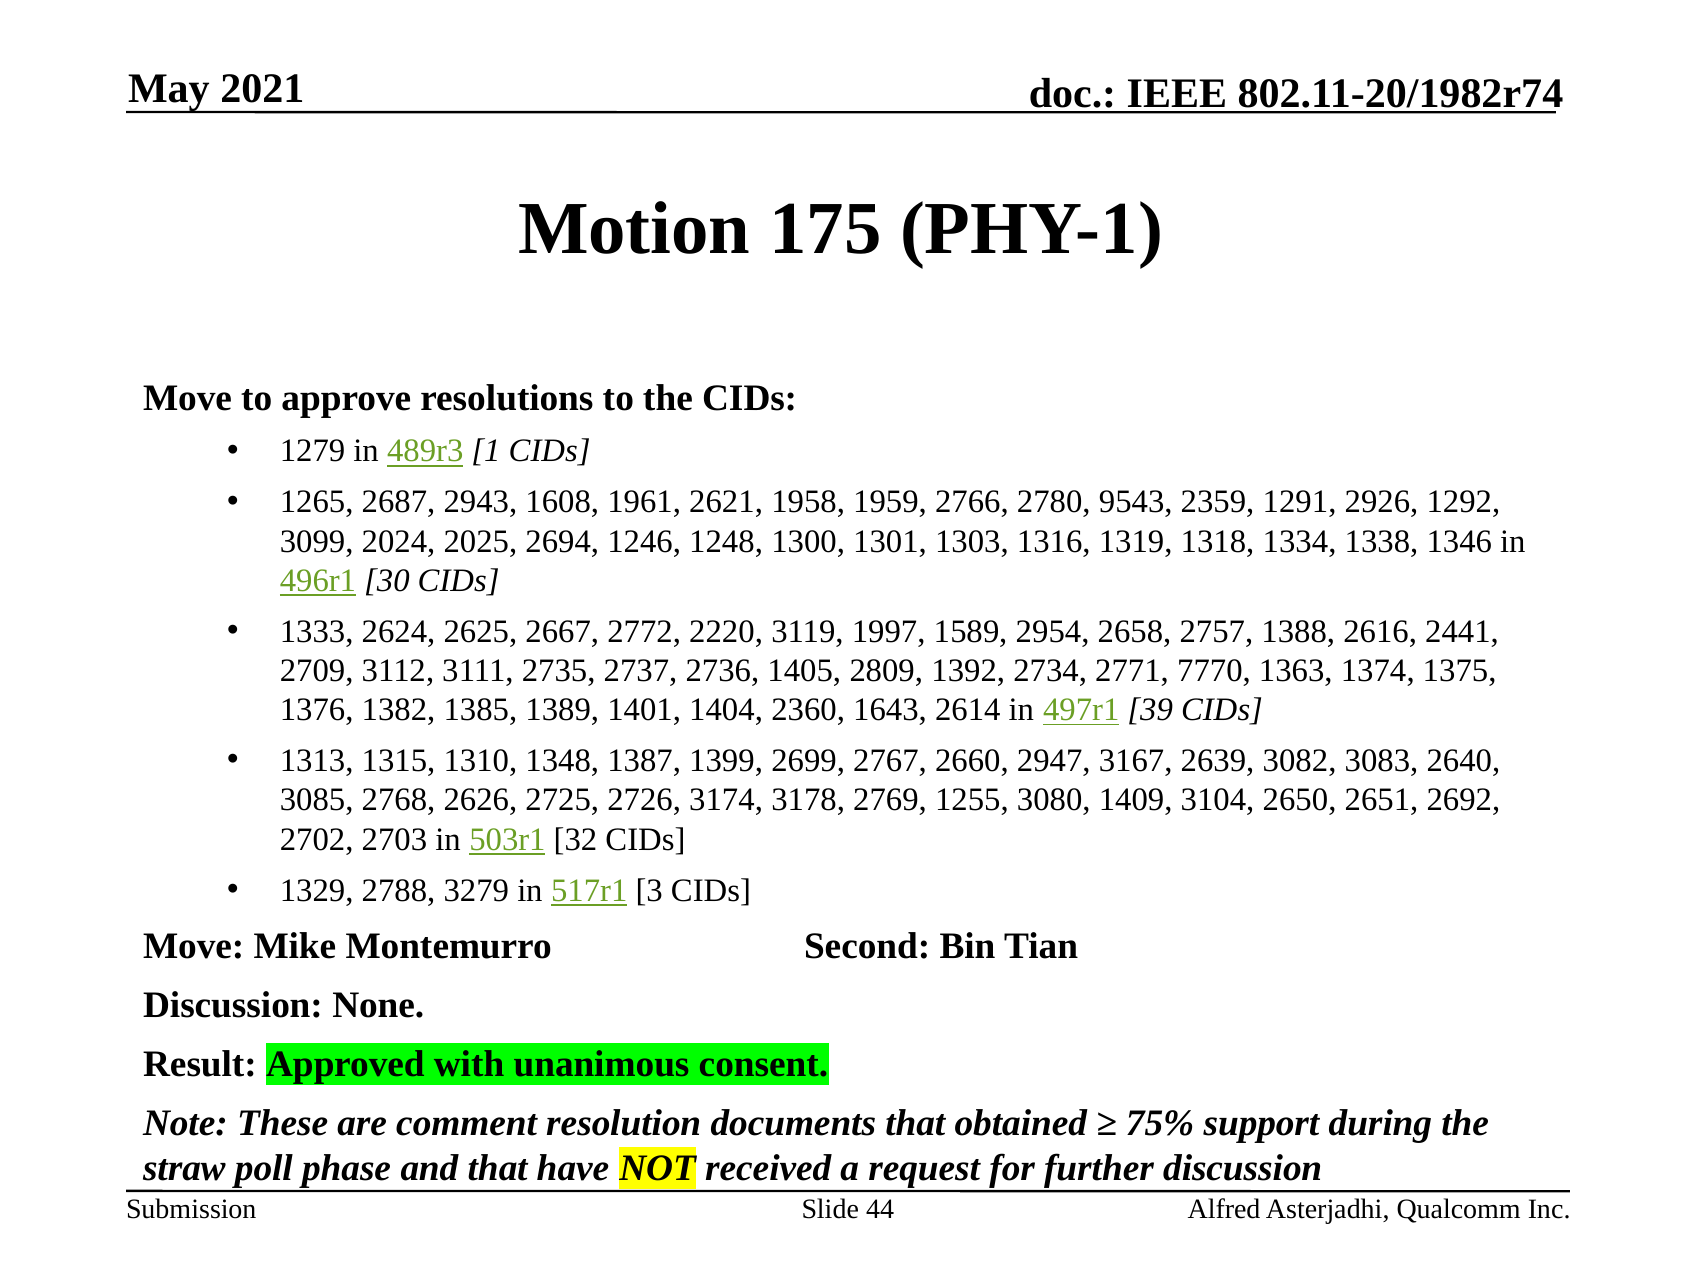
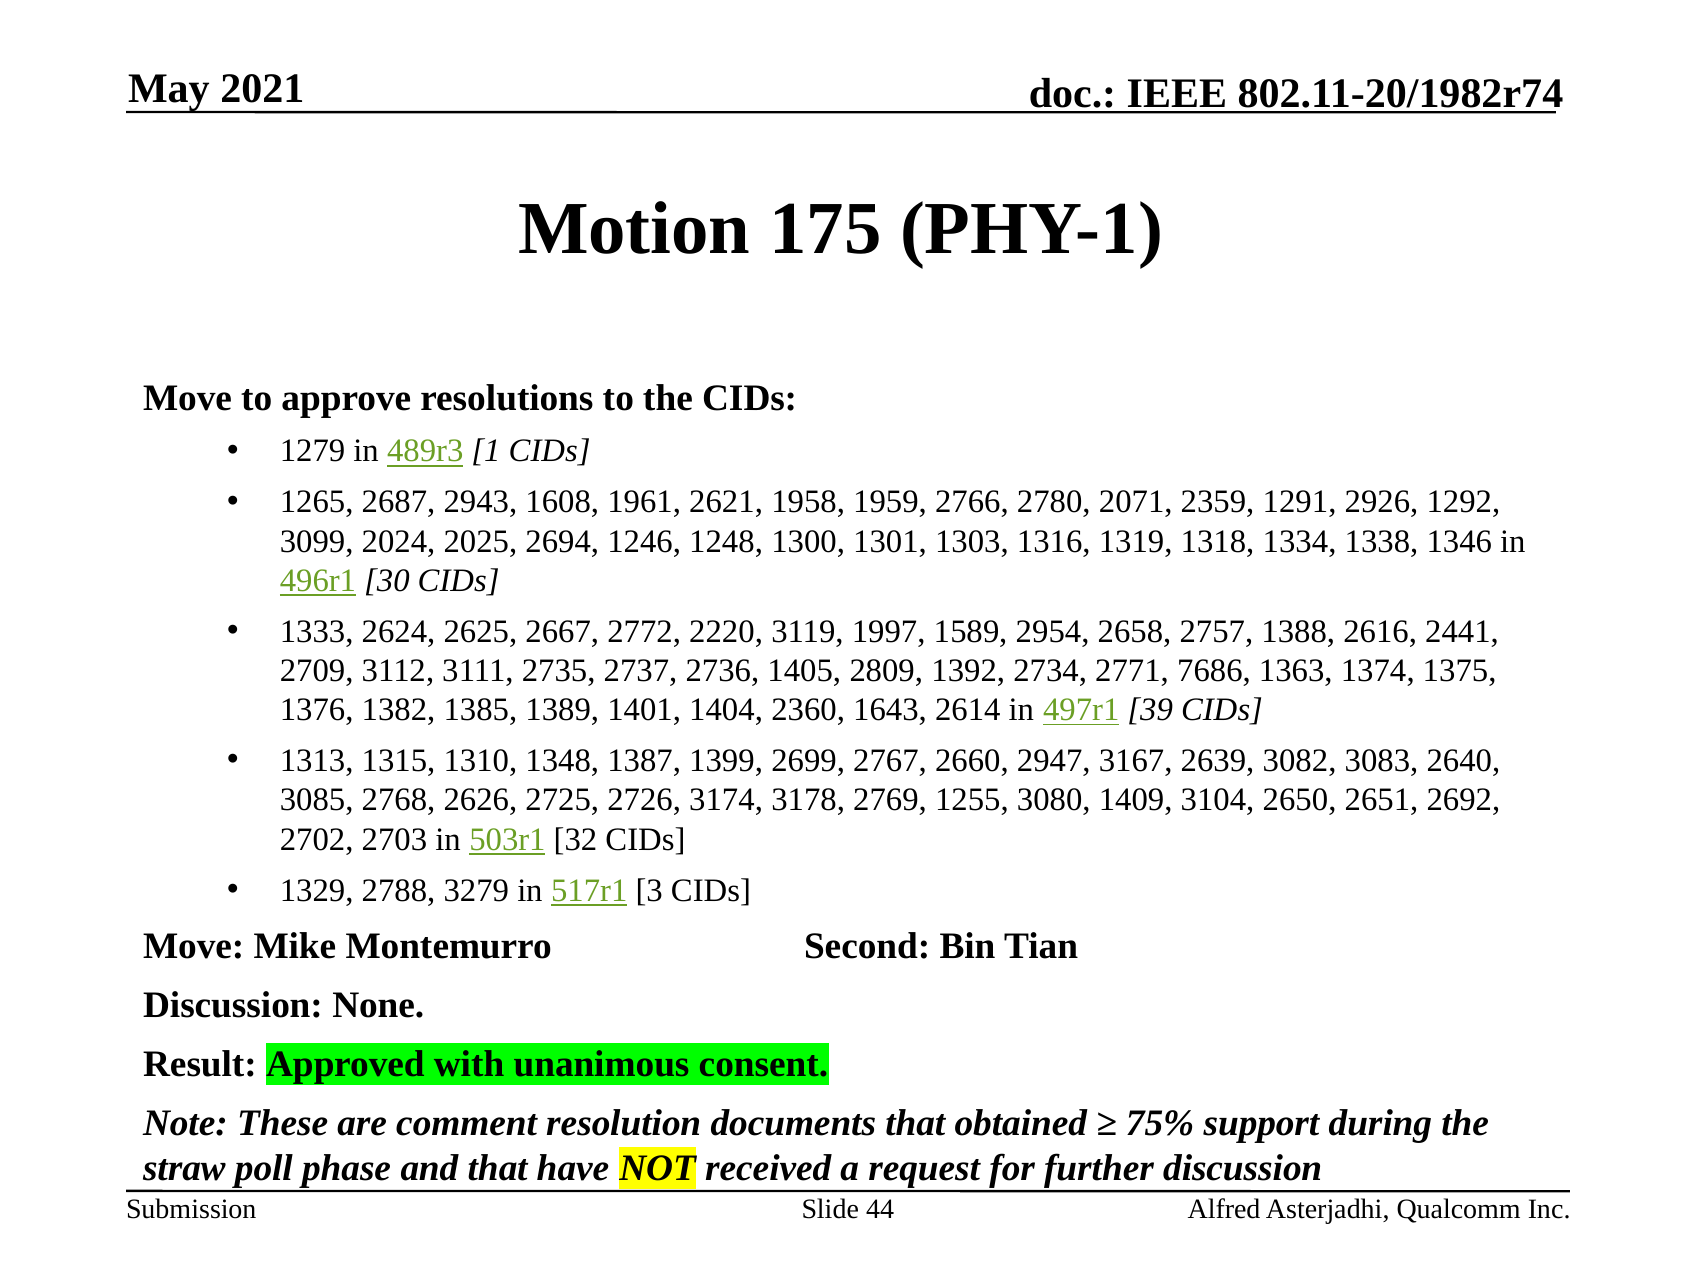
9543: 9543 -> 2071
7770: 7770 -> 7686
